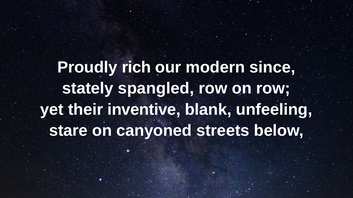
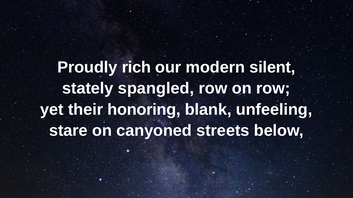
since: since -> silent
inventive: inventive -> honoring
